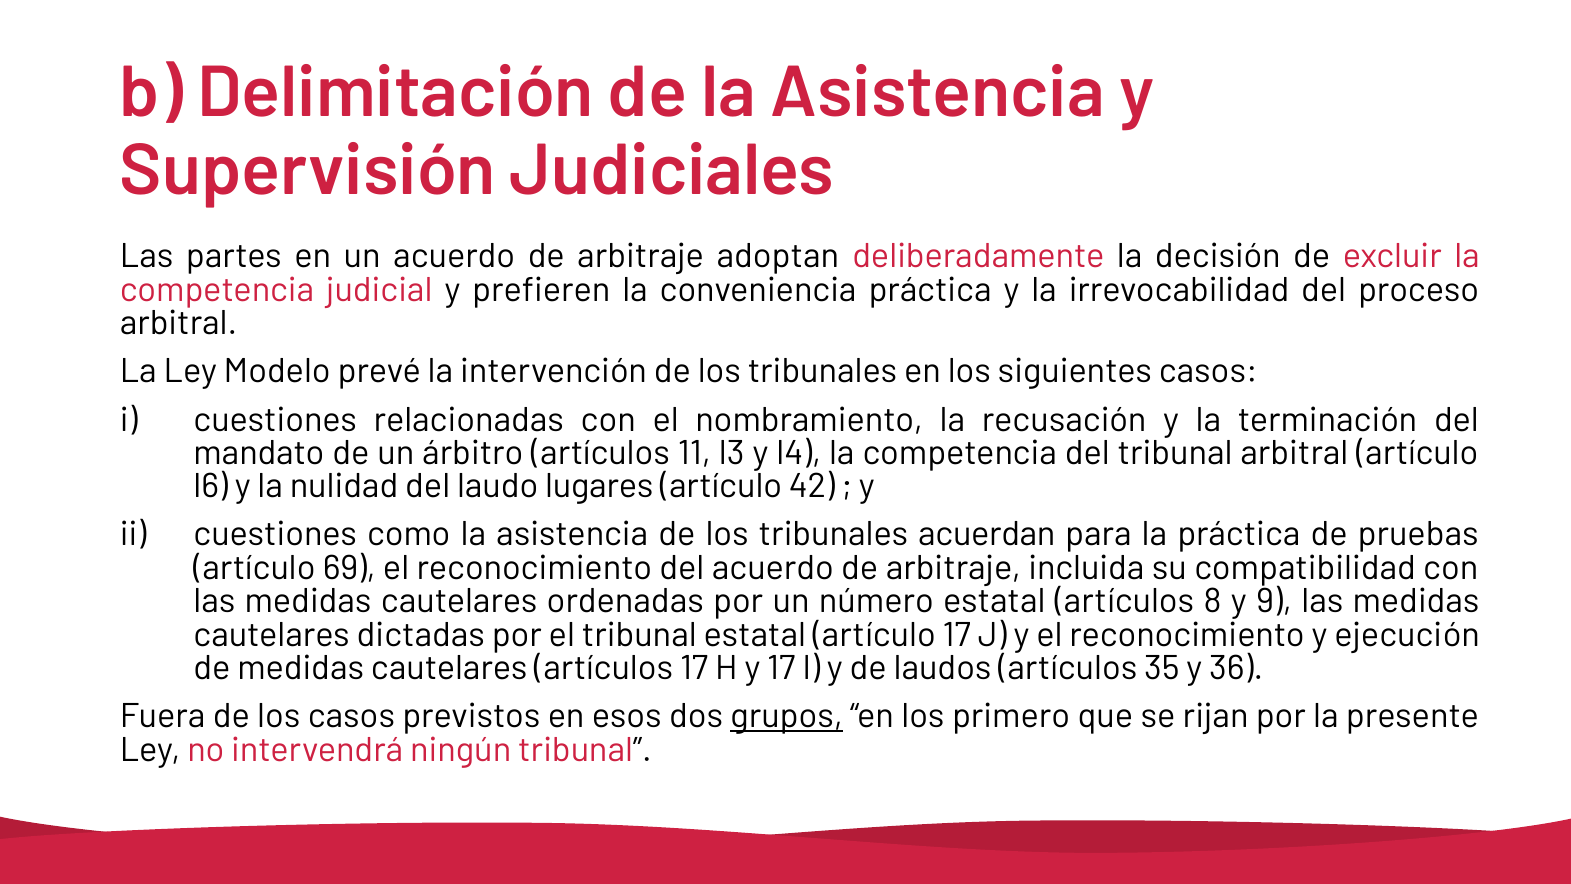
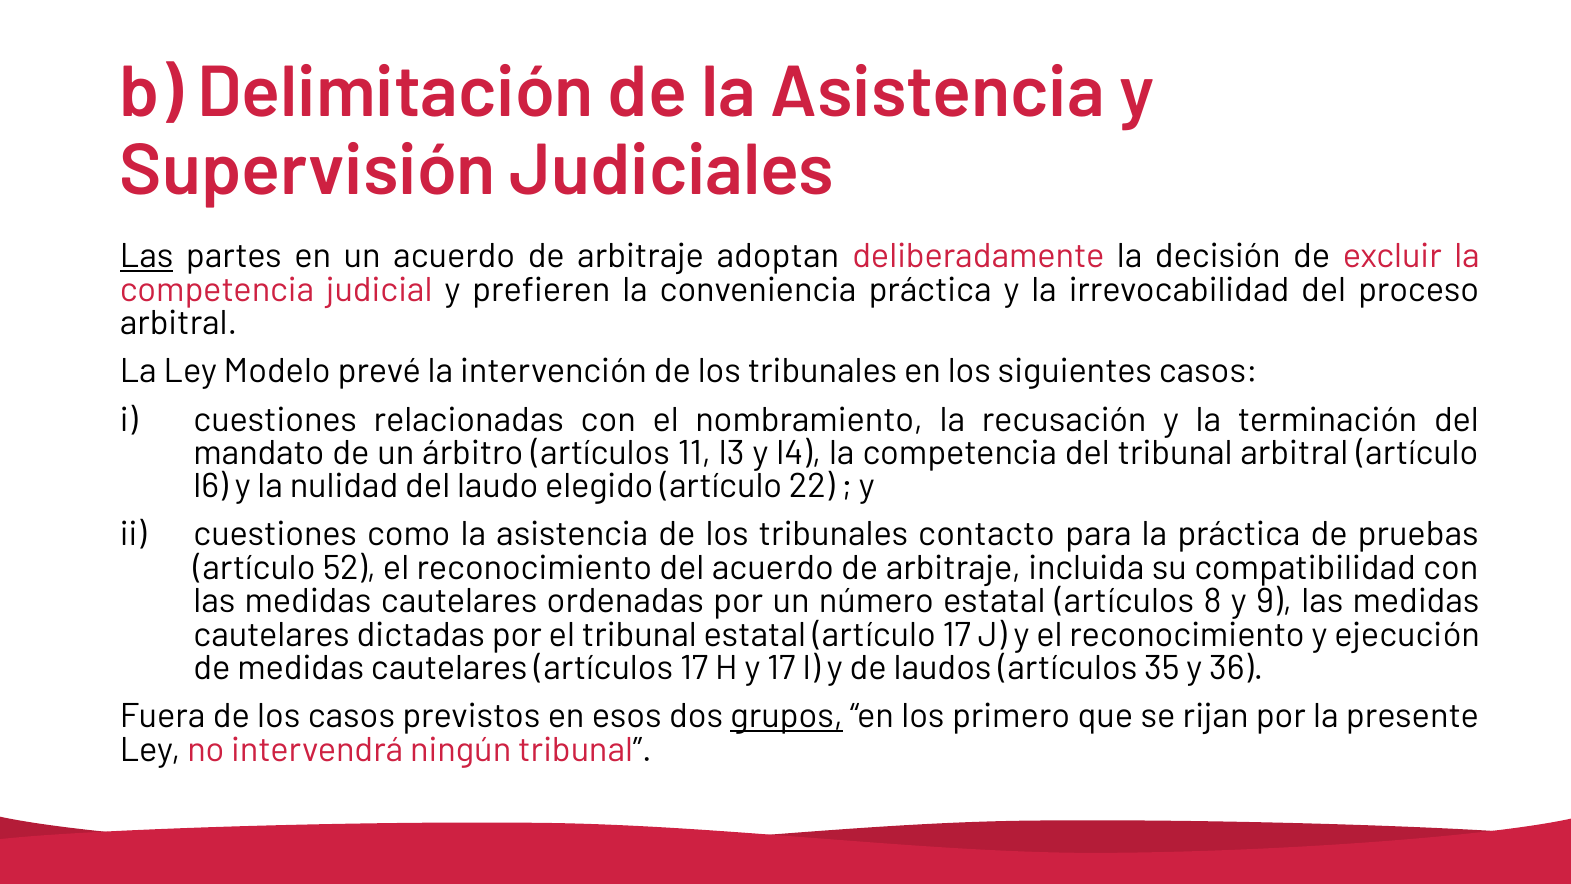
Las at (147, 256) underline: none -> present
lugares: lugares -> elegido
42: 42 -> 22
acuerdan: acuerdan -> contacto
69: 69 -> 52
